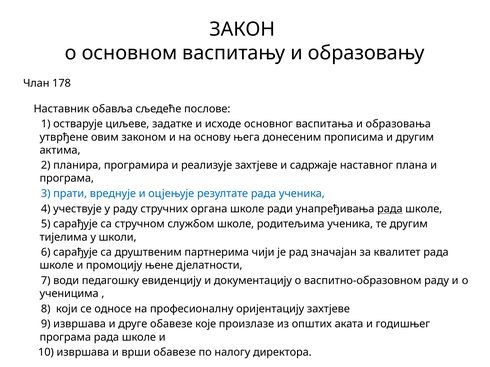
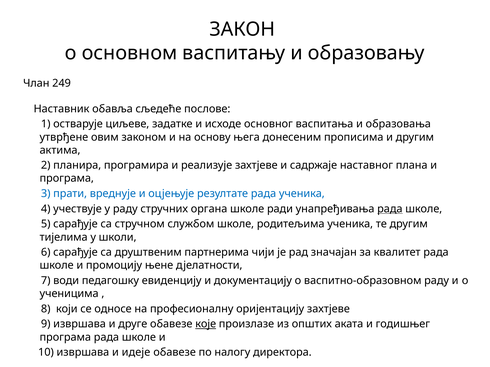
178: 178 -> 249
које underline: none -> present
врши: врши -> идеје
